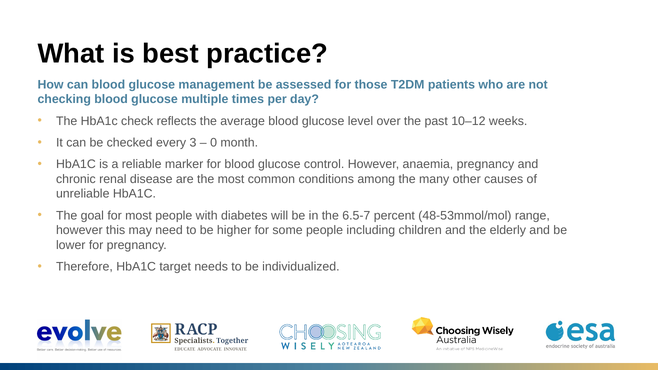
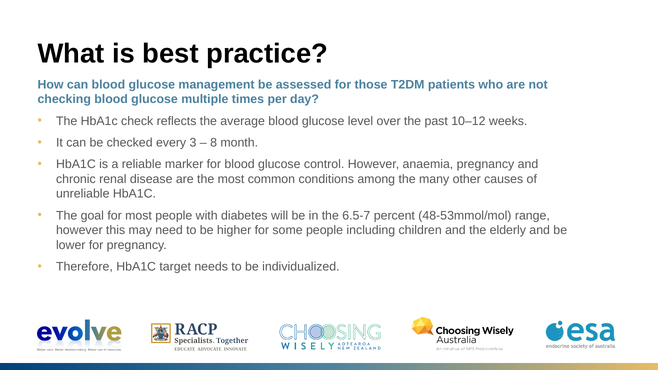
0: 0 -> 8
